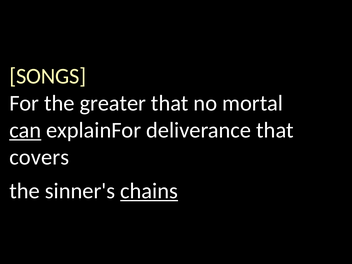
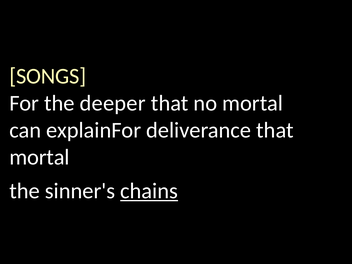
greater: greater -> deeper
can underline: present -> none
covers at (39, 157): covers -> mortal
